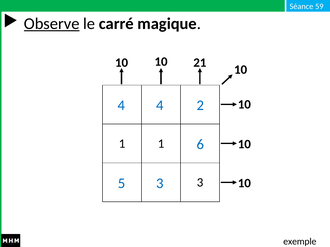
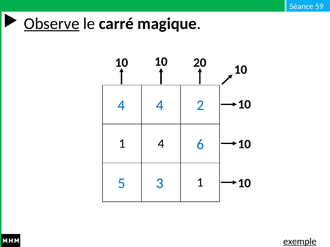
21: 21 -> 20
1 1: 1 -> 4
3 at (200, 183): 3 -> 1
exemple underline: none -> present
